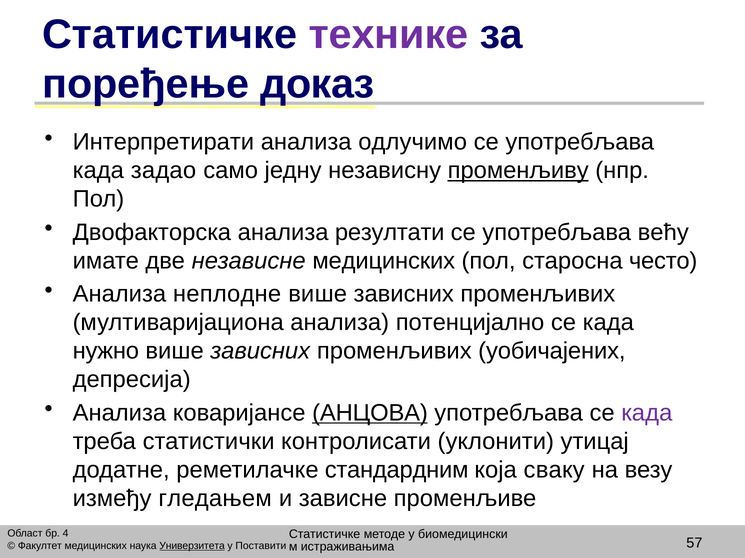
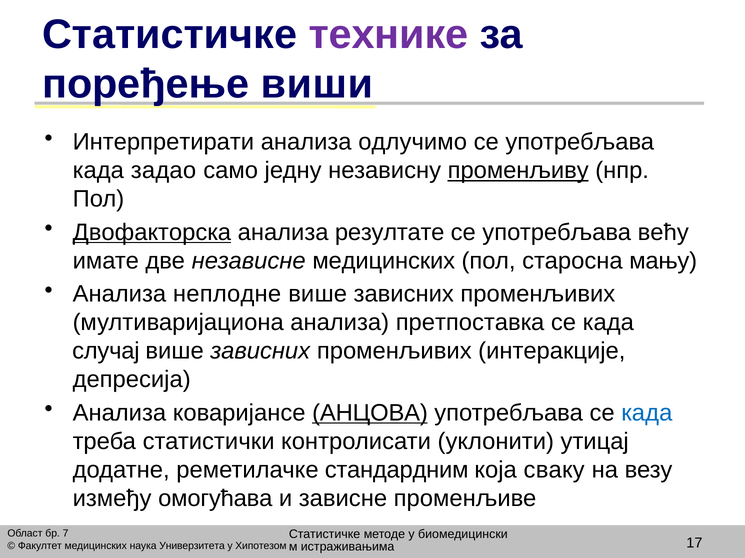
доказ: доказ -> виши
Двофакторска underline: none -> present
резултати: резултати -> резултате
често: често -> мању
потенцијално: потенцијално -> претпоставка
нужно: нужно -> случај
уобичајених: уобичајених -> интеракције
када at (647, 413) colour: purple -> blue
гледањем: гледањем -> омогућава
4: 4 -> 7
57: 57 -> 17
Универзитета underline: present -> none
Поставити: Поставити -> Хипотезом
